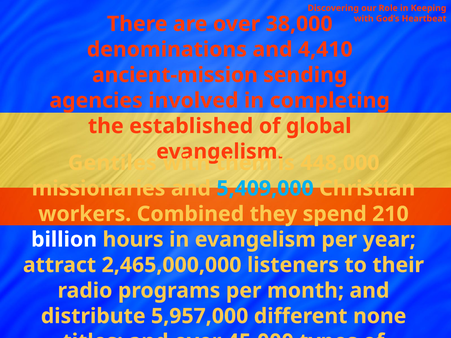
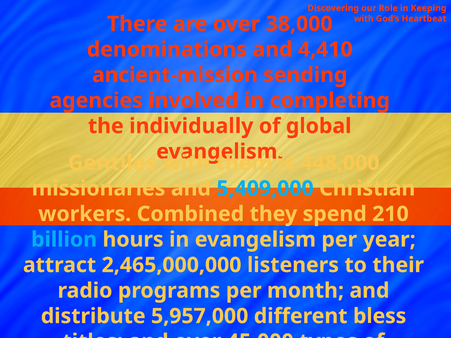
established: established -> individually
billion colour: white -> light blue
none: none -> bless
